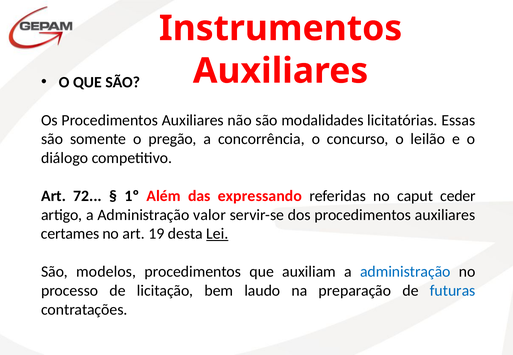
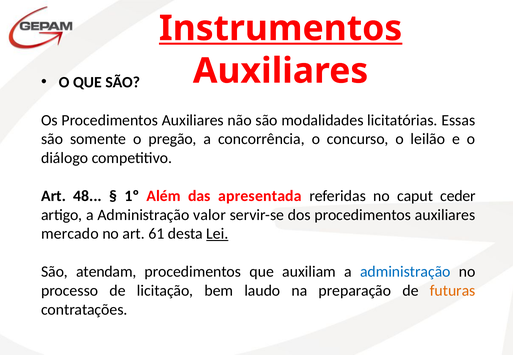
Instrumentos underline: none -> present
72: 72 -> 48
expressando: expressando -> apresentada
certames: certames -> mercado
19: 19 -> 61
modelos: modelos -> atendam
futuras colour: blue -> orange
